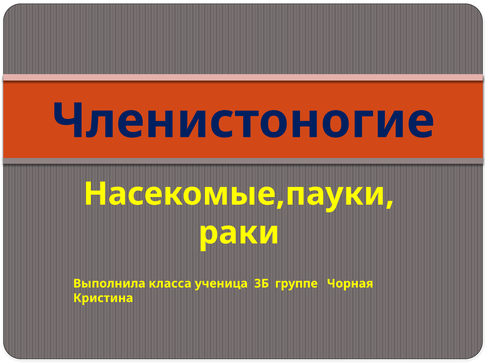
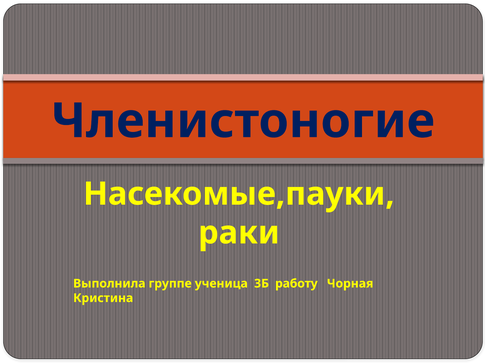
класса: класса -> группе
группе: группе -> работу
